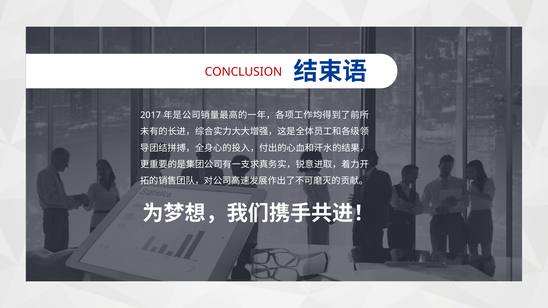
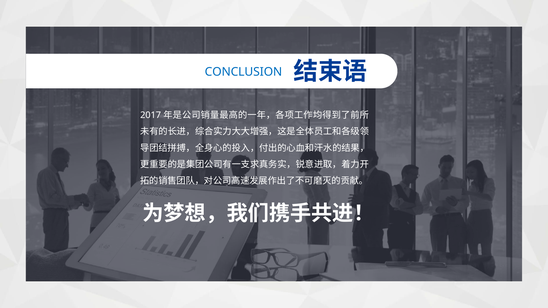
CONCLUSION colour: red -> blue
